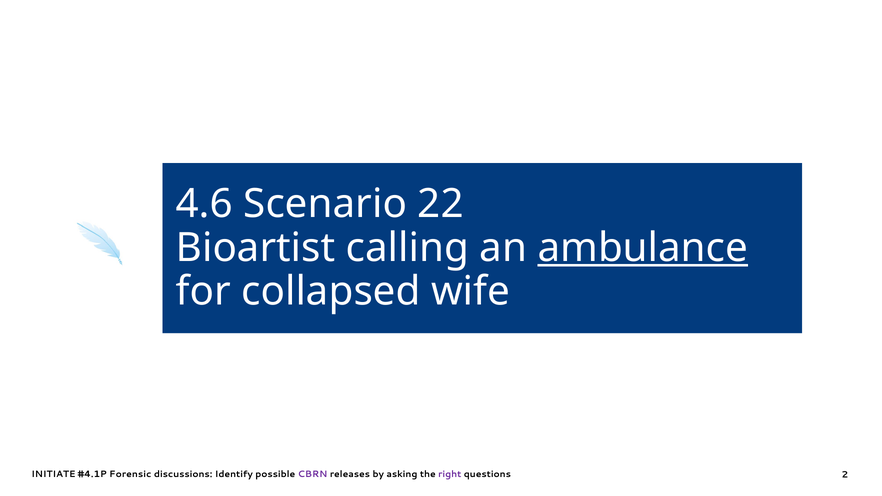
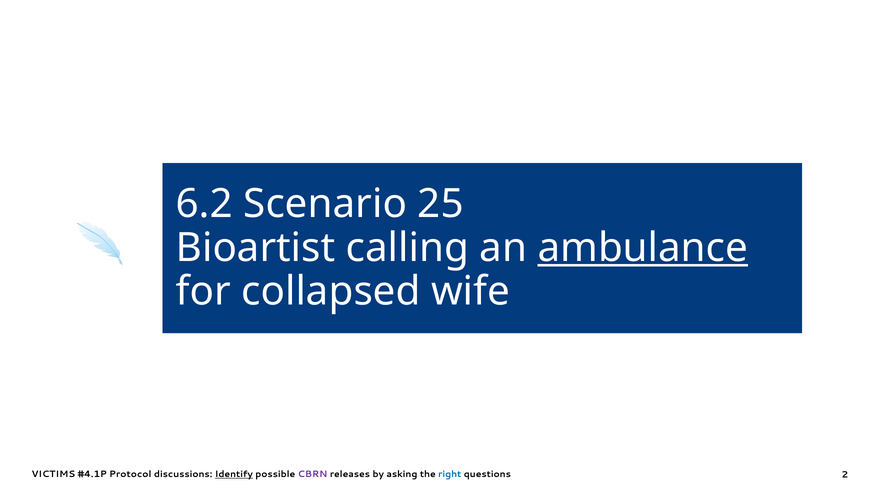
4.6: 4.6 -> 6.2
22: 22 -> 25
INITIATE: INITIATE -> VICTIMS
Forensic: Forensic -> Protocol
Identify underline: none -> present
right colour: purple -> blue
